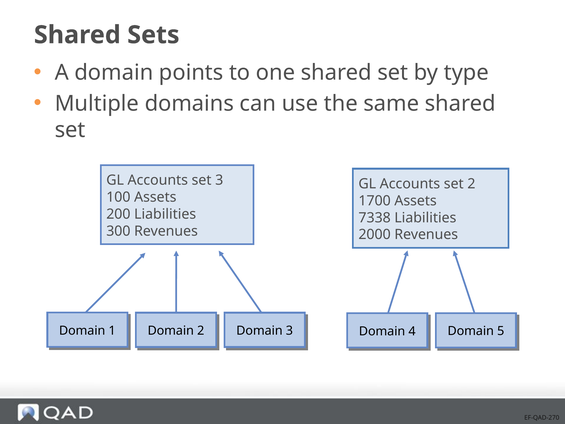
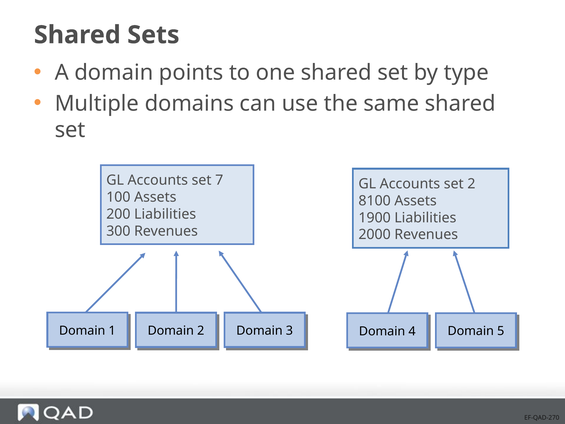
set 3: 3 -> 7
1700: 1700 -> 8100
7338: 7338 -> 1900
